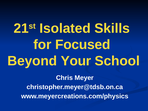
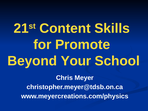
Isolated: Isolated -> Content
Focused: Focused -> Promote
